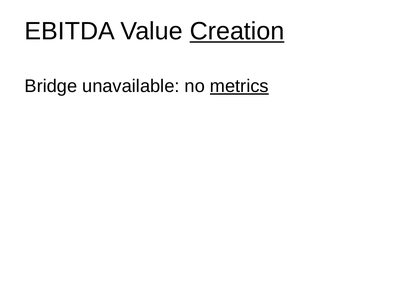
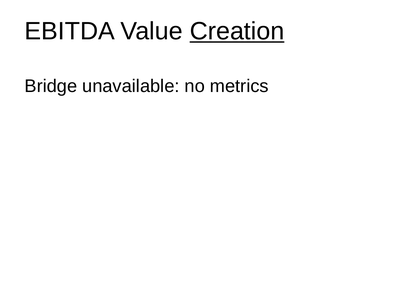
metrics underline: present -> none
